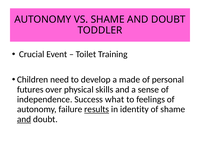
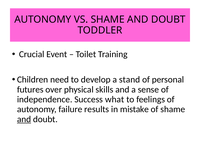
made: made -> stand
results underline: present -> none
identity: identity -> mistake
